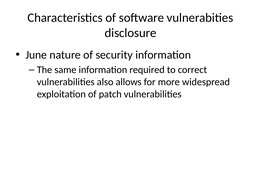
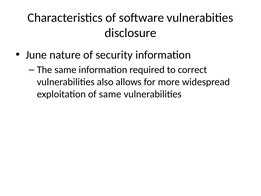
of patch: patch -> same
